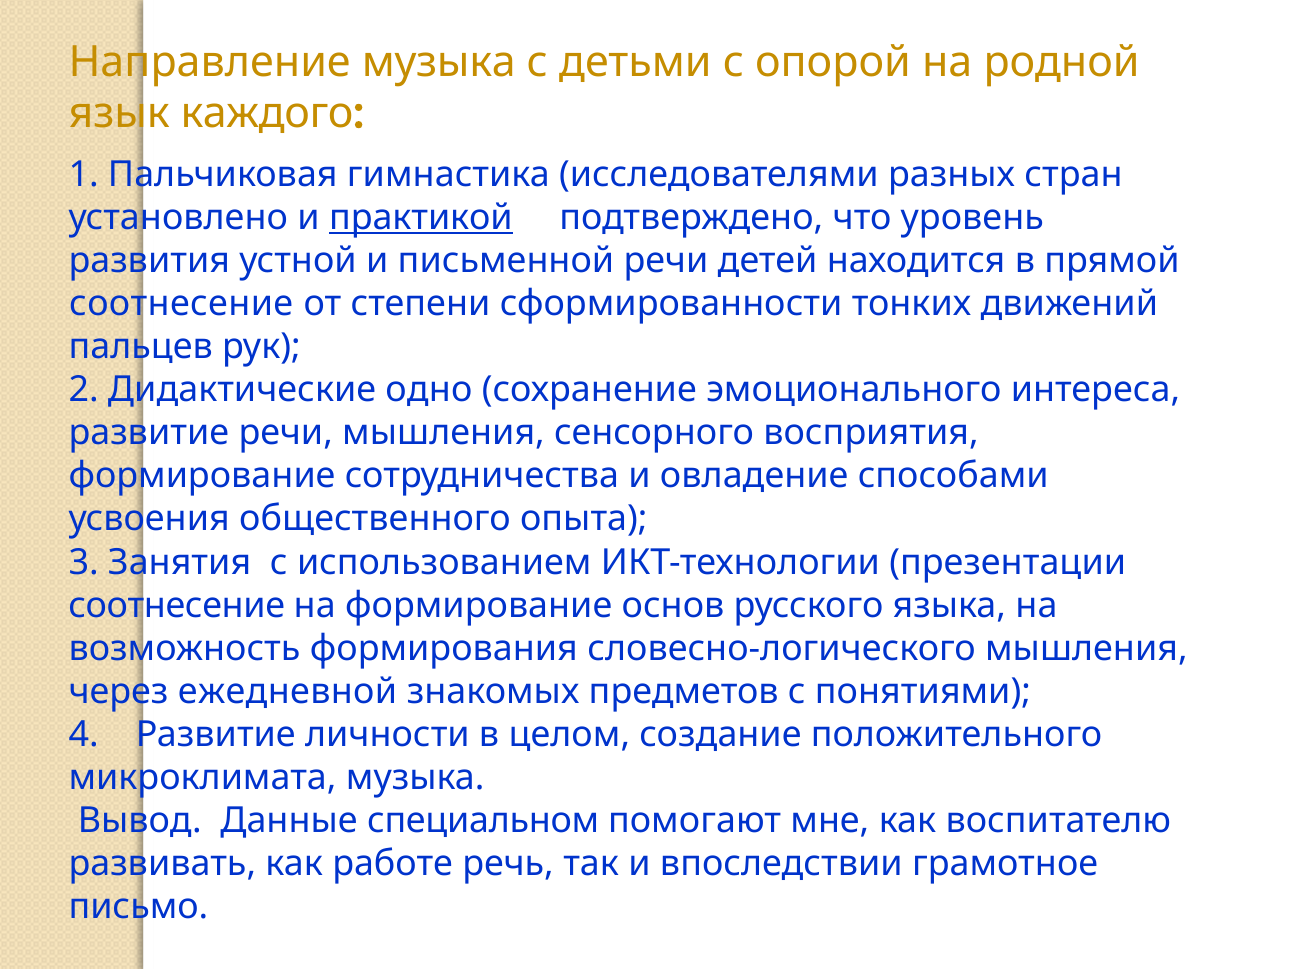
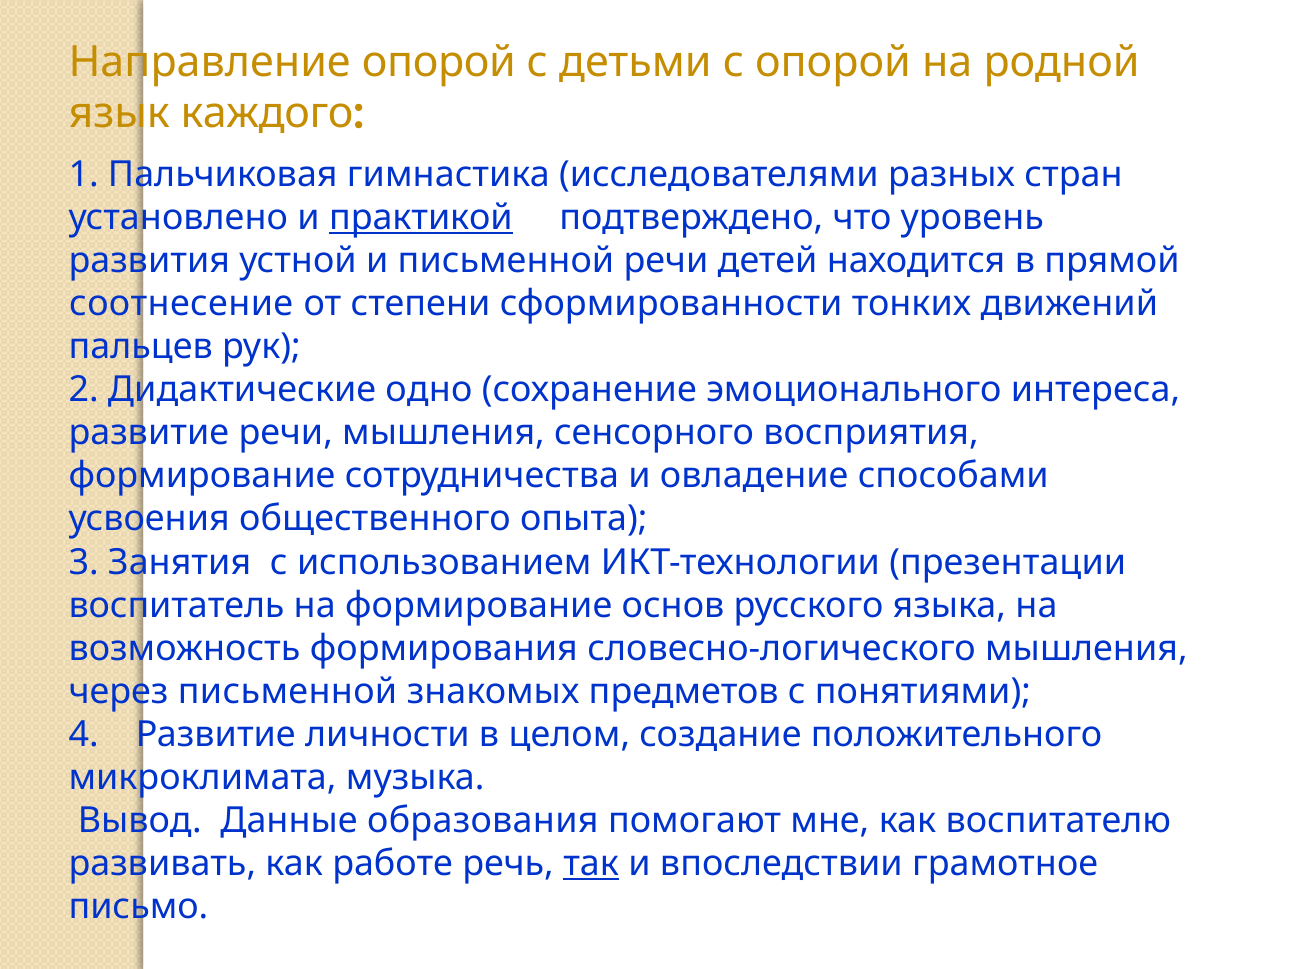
Направление музыка: музыка -> опорой
соотнесение at (177, 605): соотнесение -> воспитатель
через ежедневной: ежедневной -> письменной
специальном: специальном -> образования
так underline: none -> present
